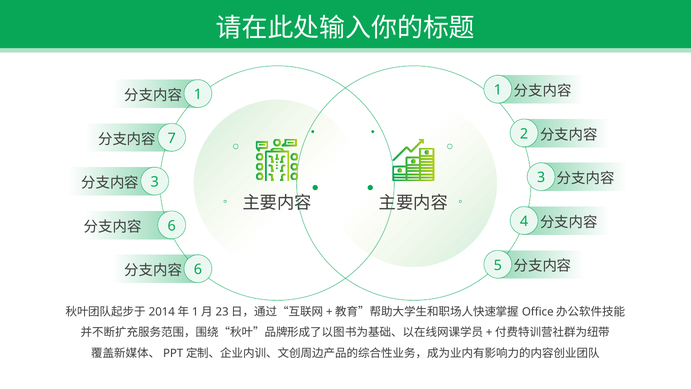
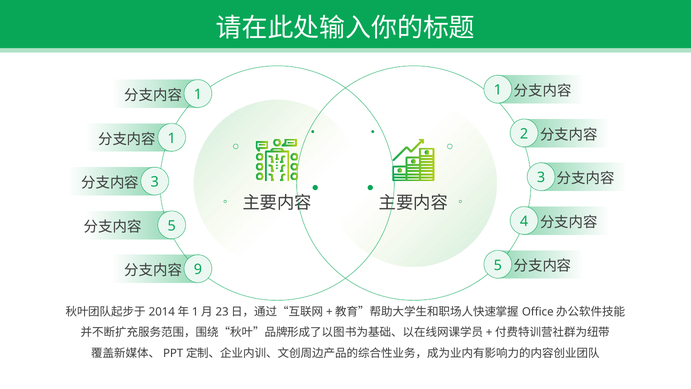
7 at (172, 138): 7 -> 1
6 at (172, 226): 6 -> 5
6 at (198, 269): 6 -> 9
